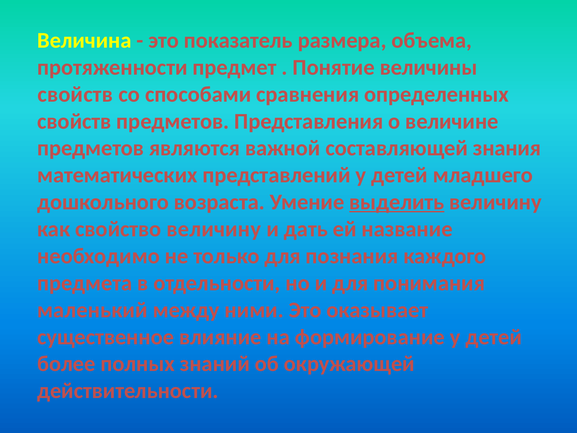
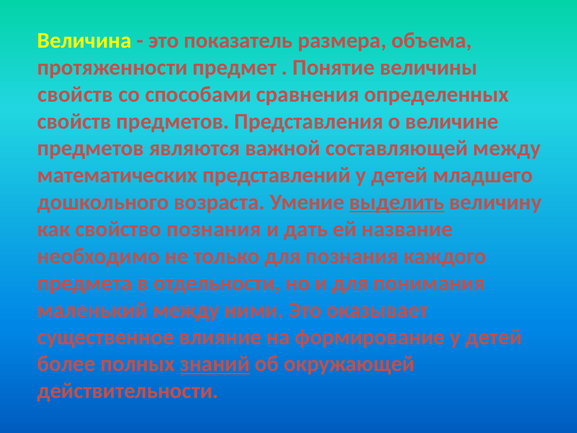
составляющей знания: знания -> между
свойство величину: величину -> познания
знаний underline: none -> present
